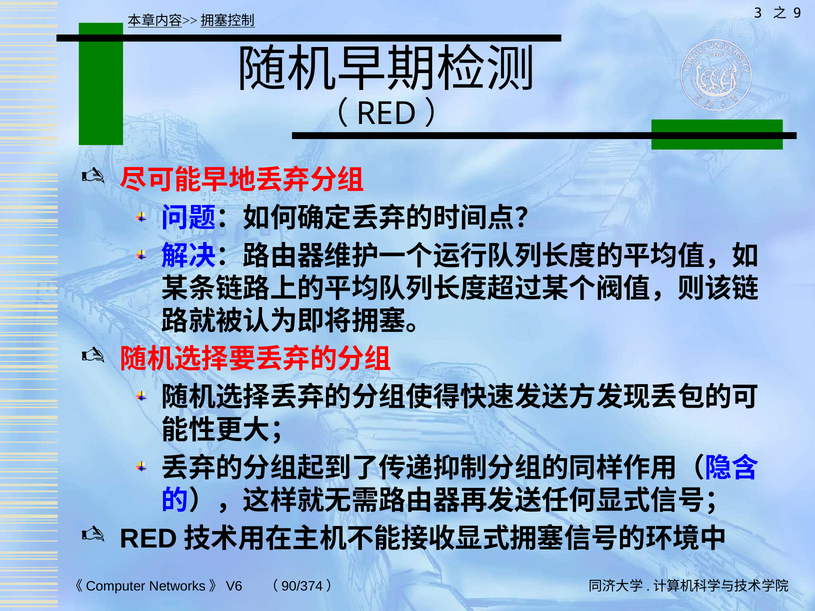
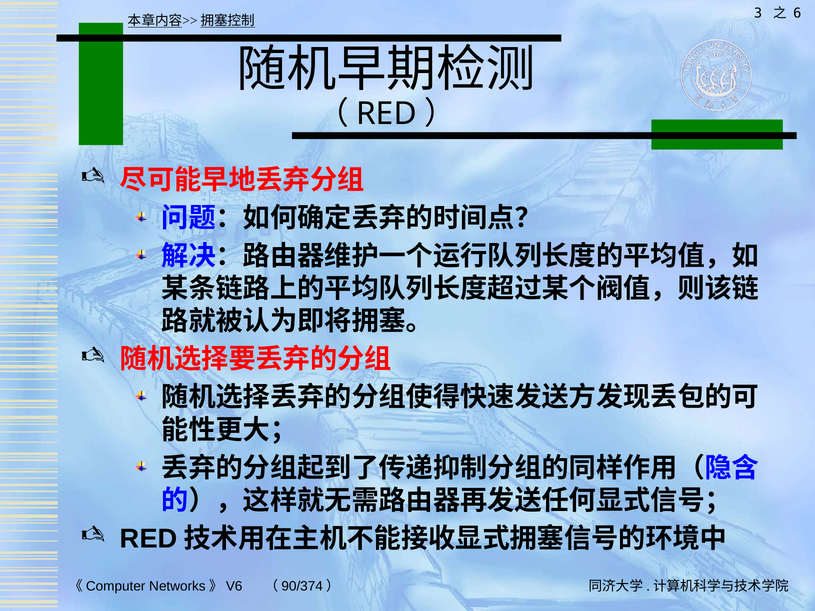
9: 9 -> 6
